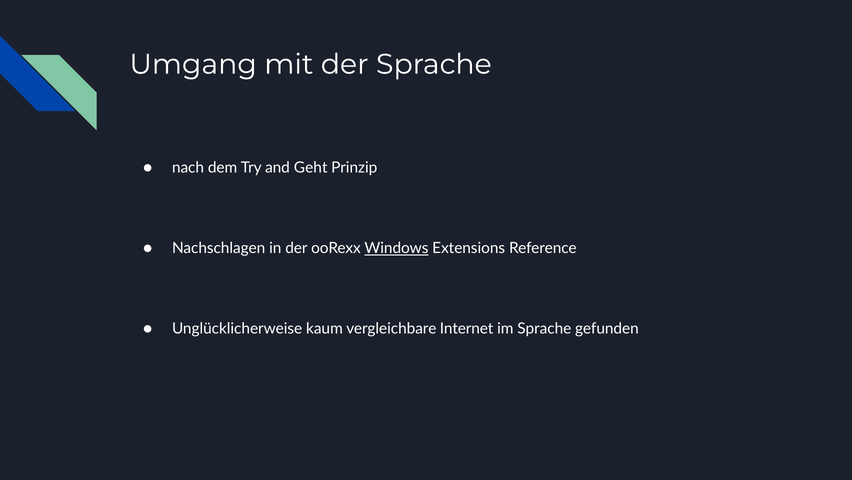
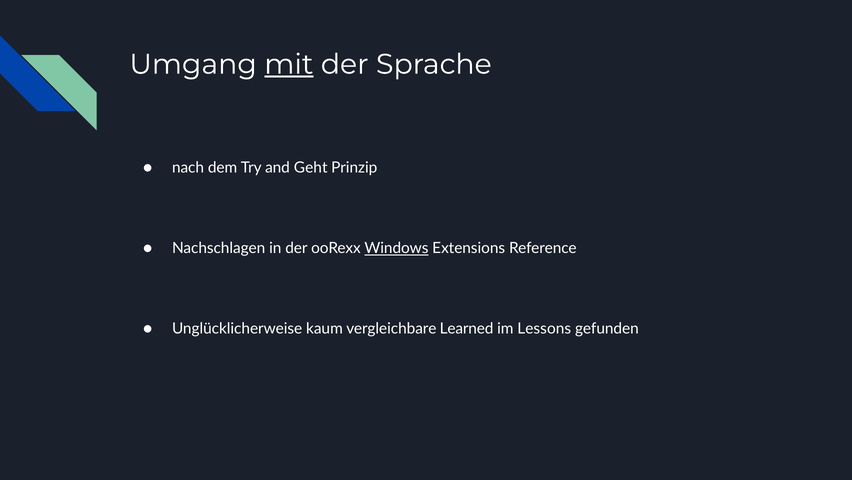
mit underline: none -> present
Internet: Internet -> Learned
im Sprache: Sprache -> Lessons
